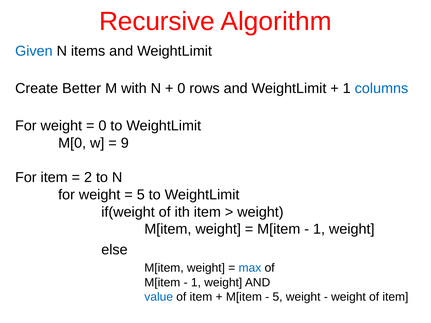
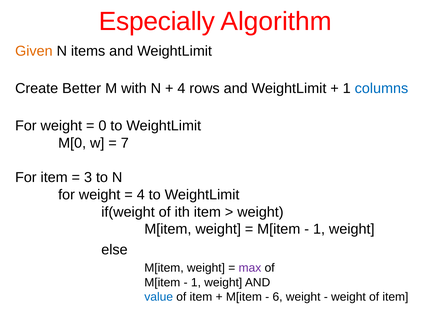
Recursive: Recursive -> Especially
Given colour: blue -> orange
0 at (181, 89): 0 -> 4
9: 9 -> 7
2: 2 -> 3
5 at (141, 195): 5 -> 4
max colour: blue -> purple
5 at (278, 297): 5 -> 6
